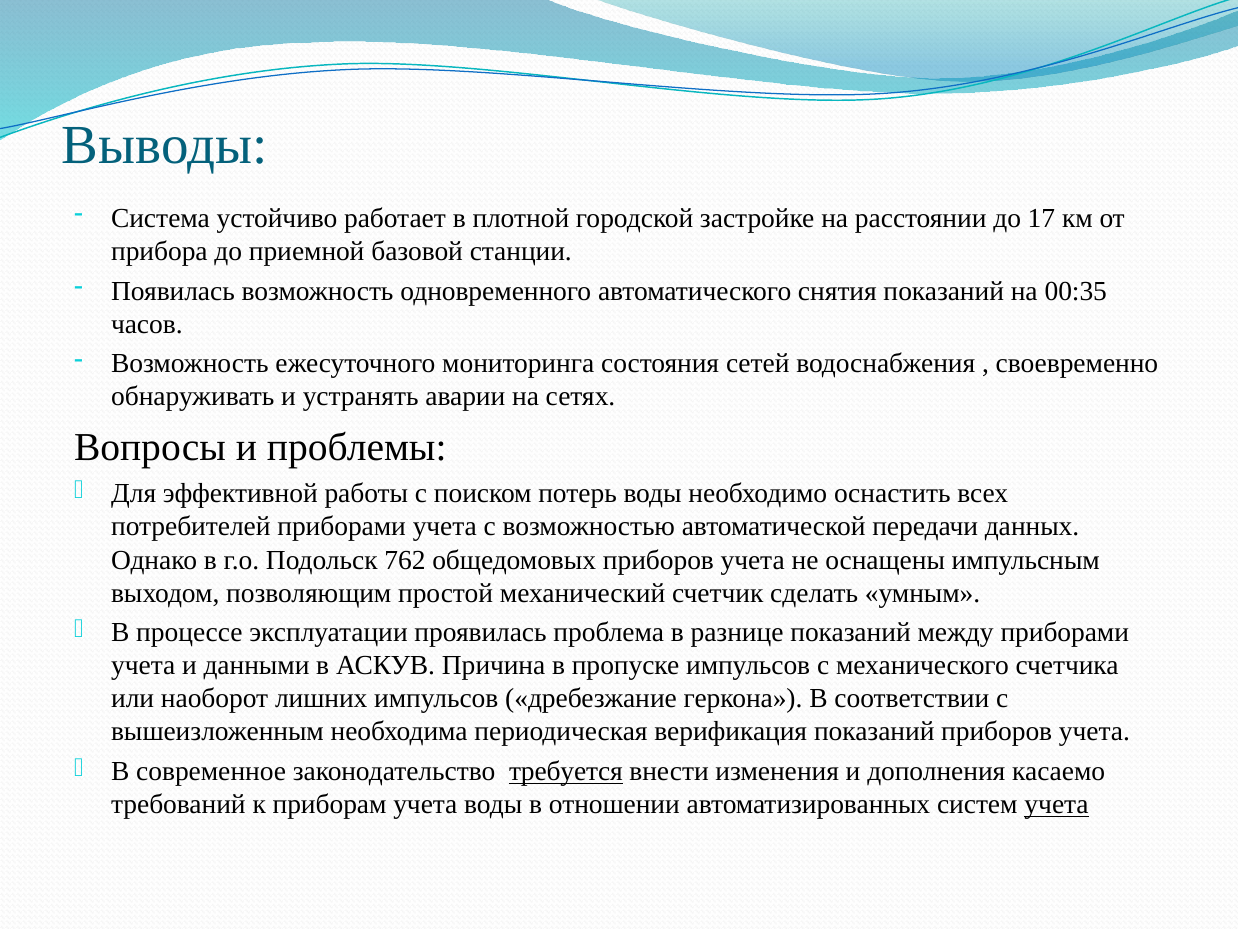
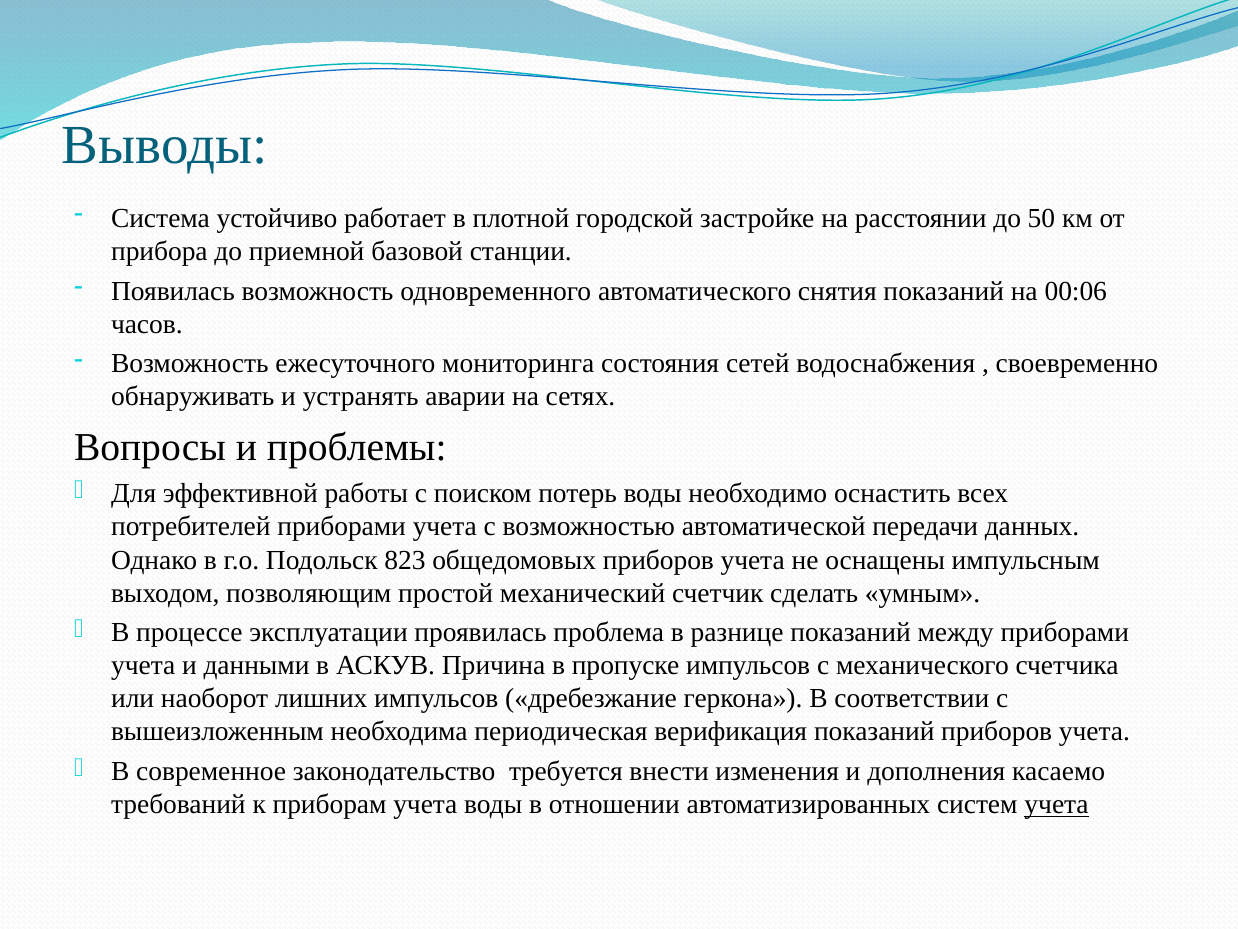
17: 17 -> 50
00:35: 00:35 -> 00:06
762: 762 -> 823
требуется underline: present -> none
